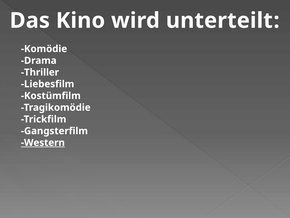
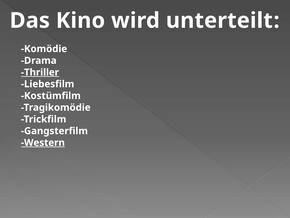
Thriller underline: none -> present
